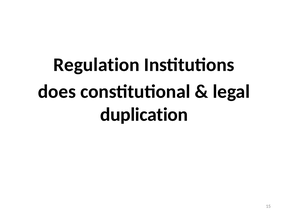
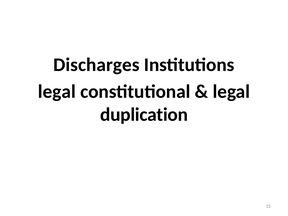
Regulation: Regulation -> Discharges
does at (57, 92): does -> legal
